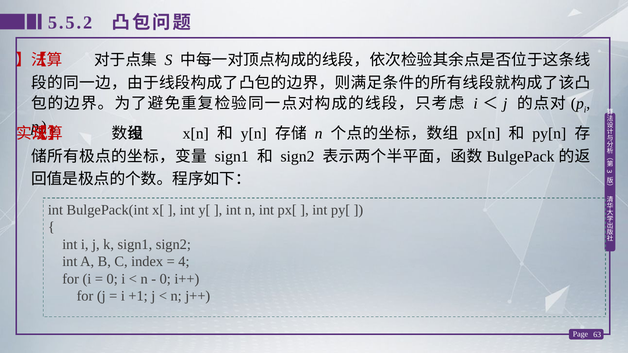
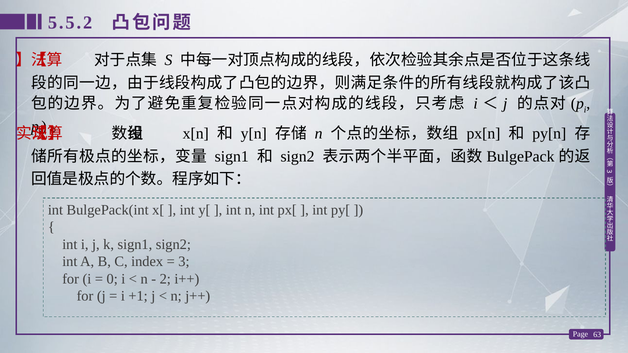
4 at (184, 262): 4 -> 3
0 at (165, 279): 0 -> 2
